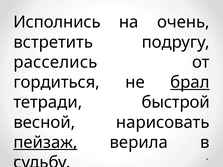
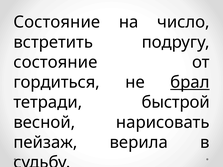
Исполнись at (57, 22): Исполнись -> Состояние
очень: очень -> число
расселись at (55, 62): расселись -> состояние
пейзаж underline: present -> none
